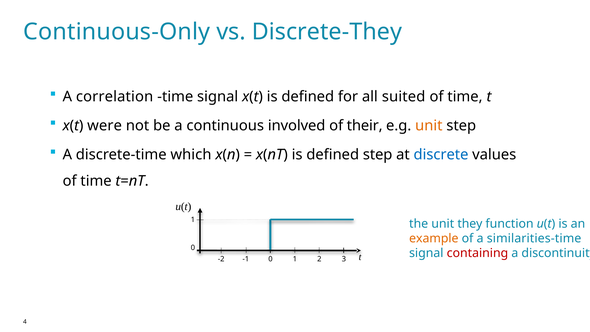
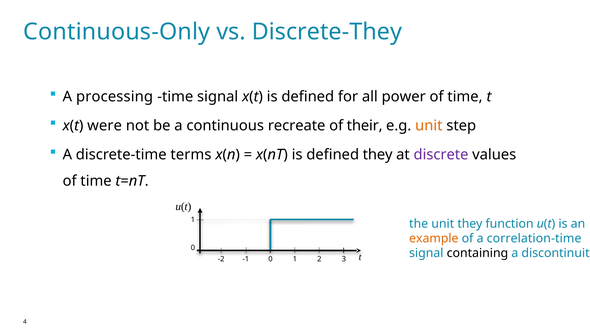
correlation: correlation -> processing
suited: suited -> power
involved: involved -> recreate
which: which -> terms
defined step: step -> they
discrete colour: blue -> purple
similarities-time: similarities-time -> correlation-time
containing colour: red -> black
